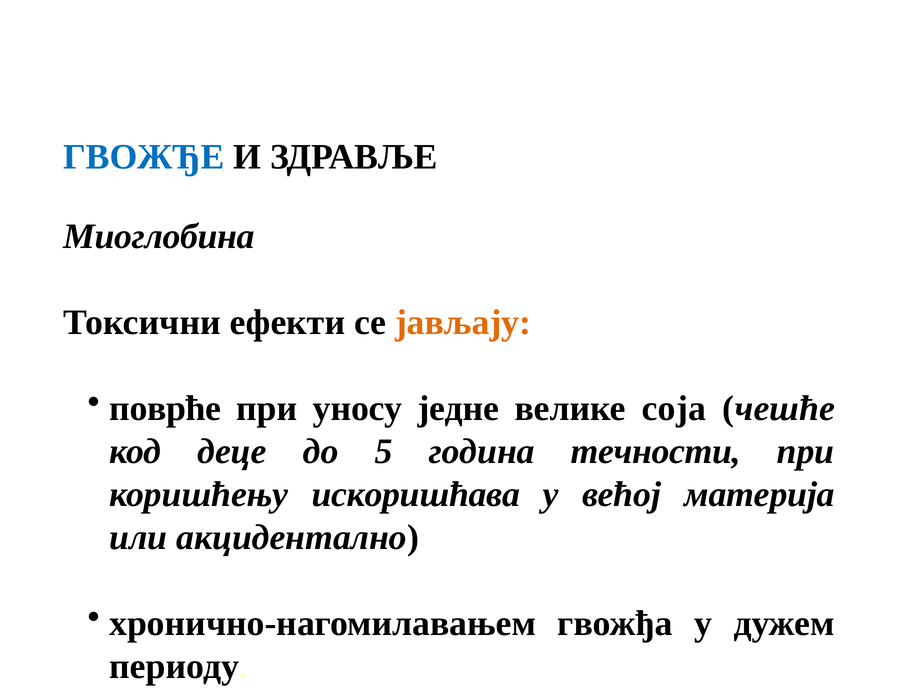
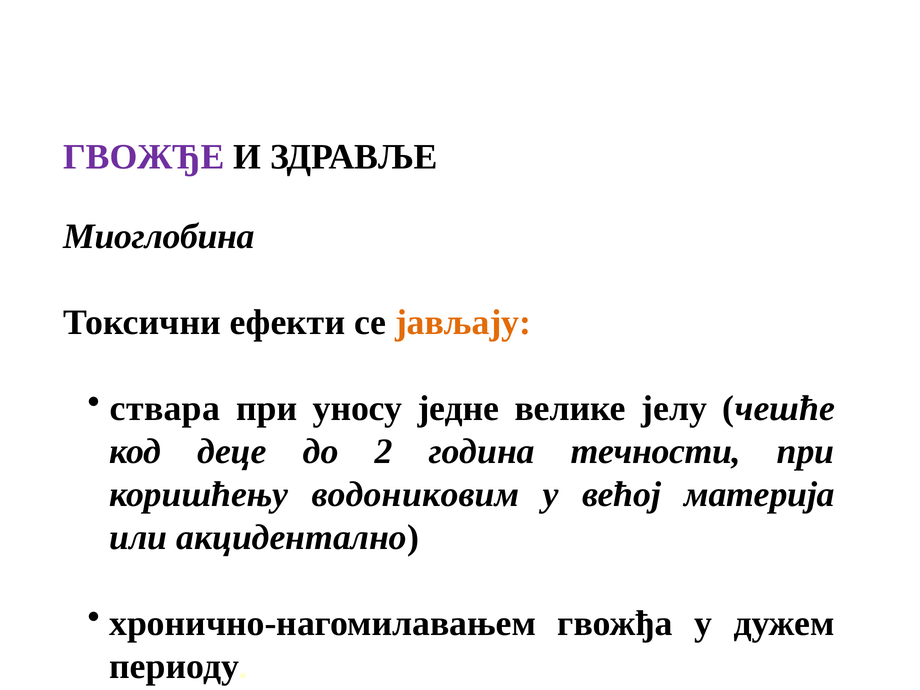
ГВОЖЂЕ colour: blue -> purple
поврће: поврће -> ствара
соја: соја -> јелу
5: 5 -> 2
искоришћава: искоришћава -> водониковим
